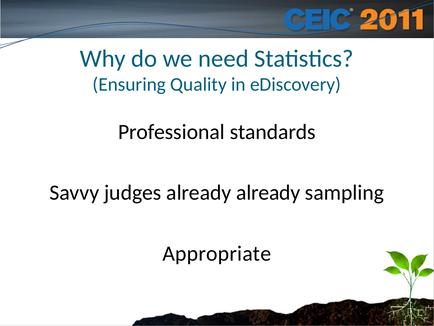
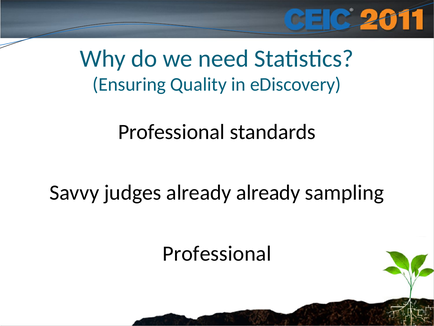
Appropriate at (217, 253): Appropriate -> Professional
